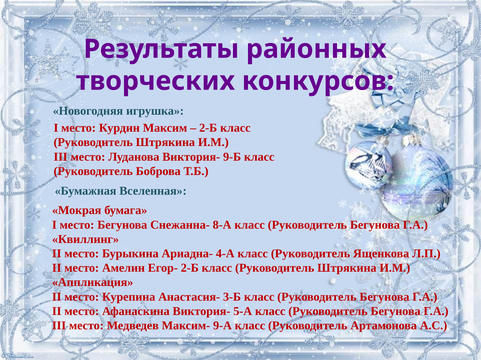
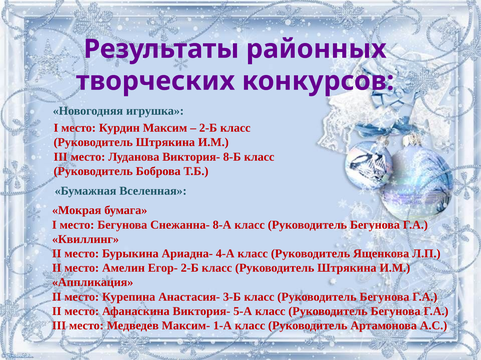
9-Б: 9-Б -> 8-Б
9-А: 9-А -> 1-А
